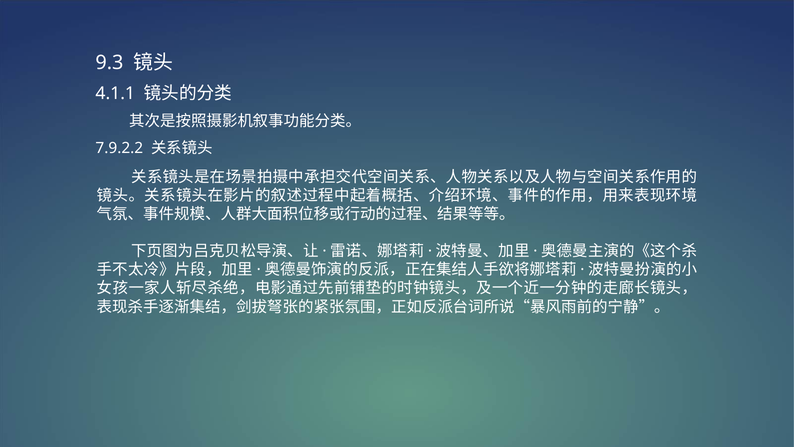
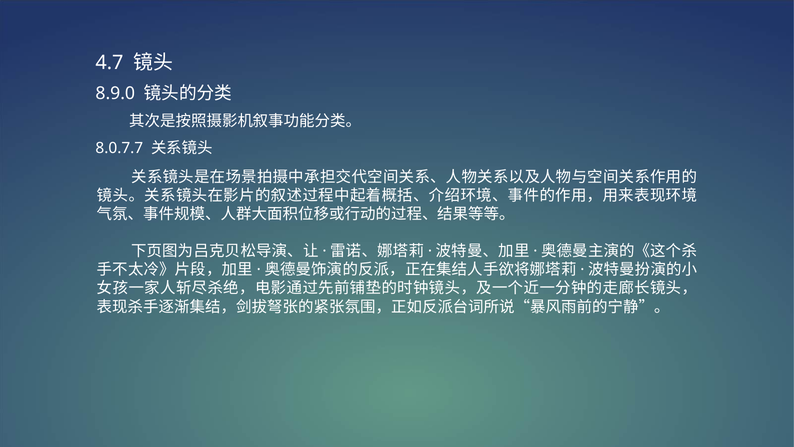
9.3: 9.3 -> 4.7
4.1.1: 4.1.1 -> 8.9.0
7.9.2.2: 7.9.2.2 -> 8.0.7.7
